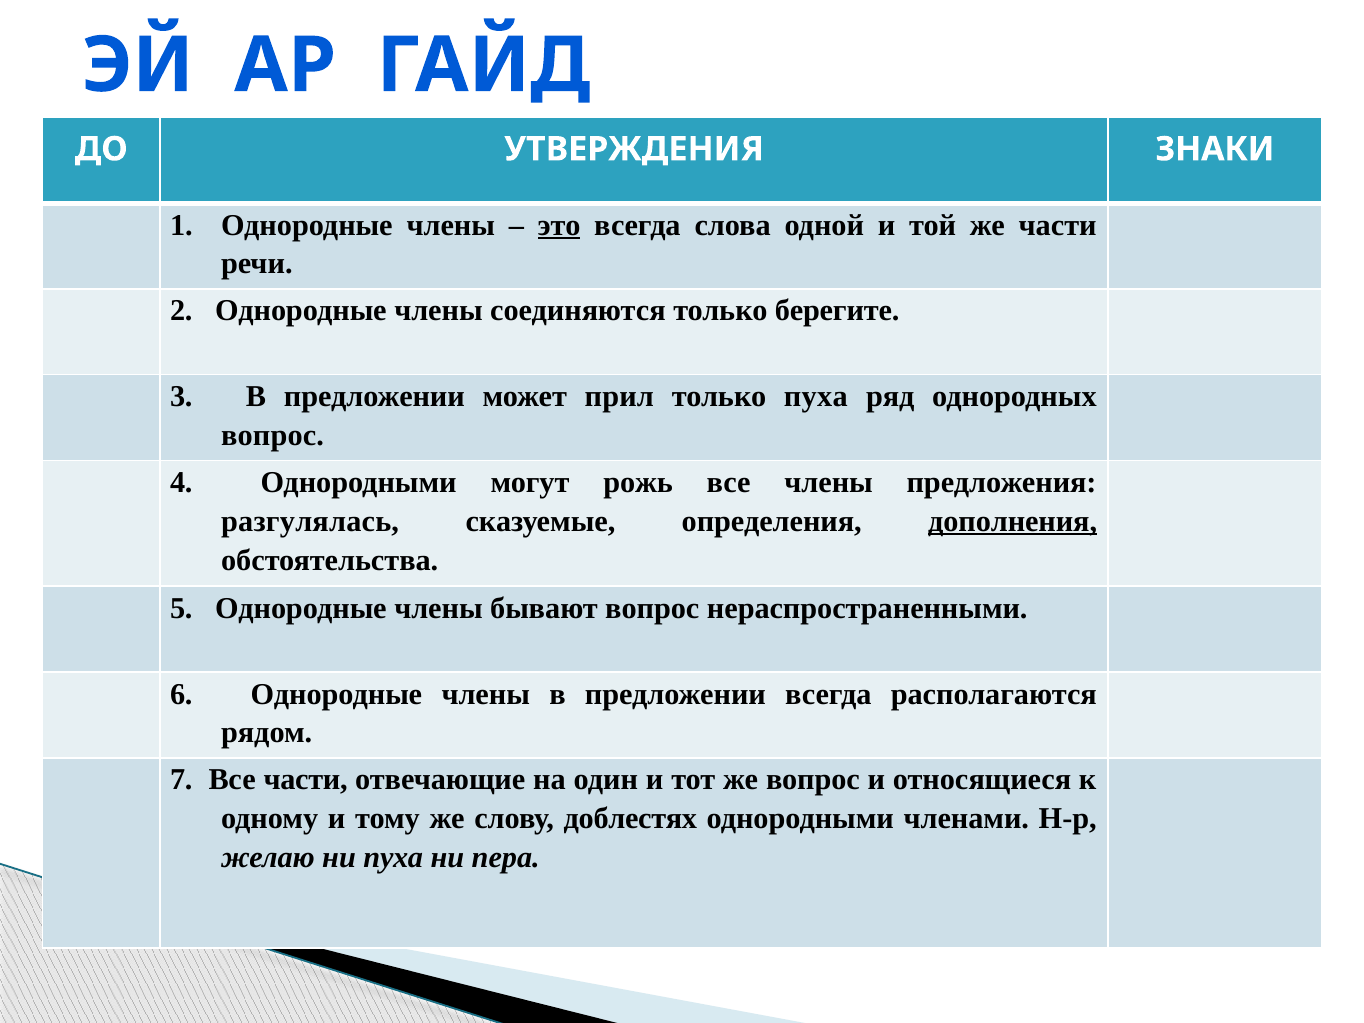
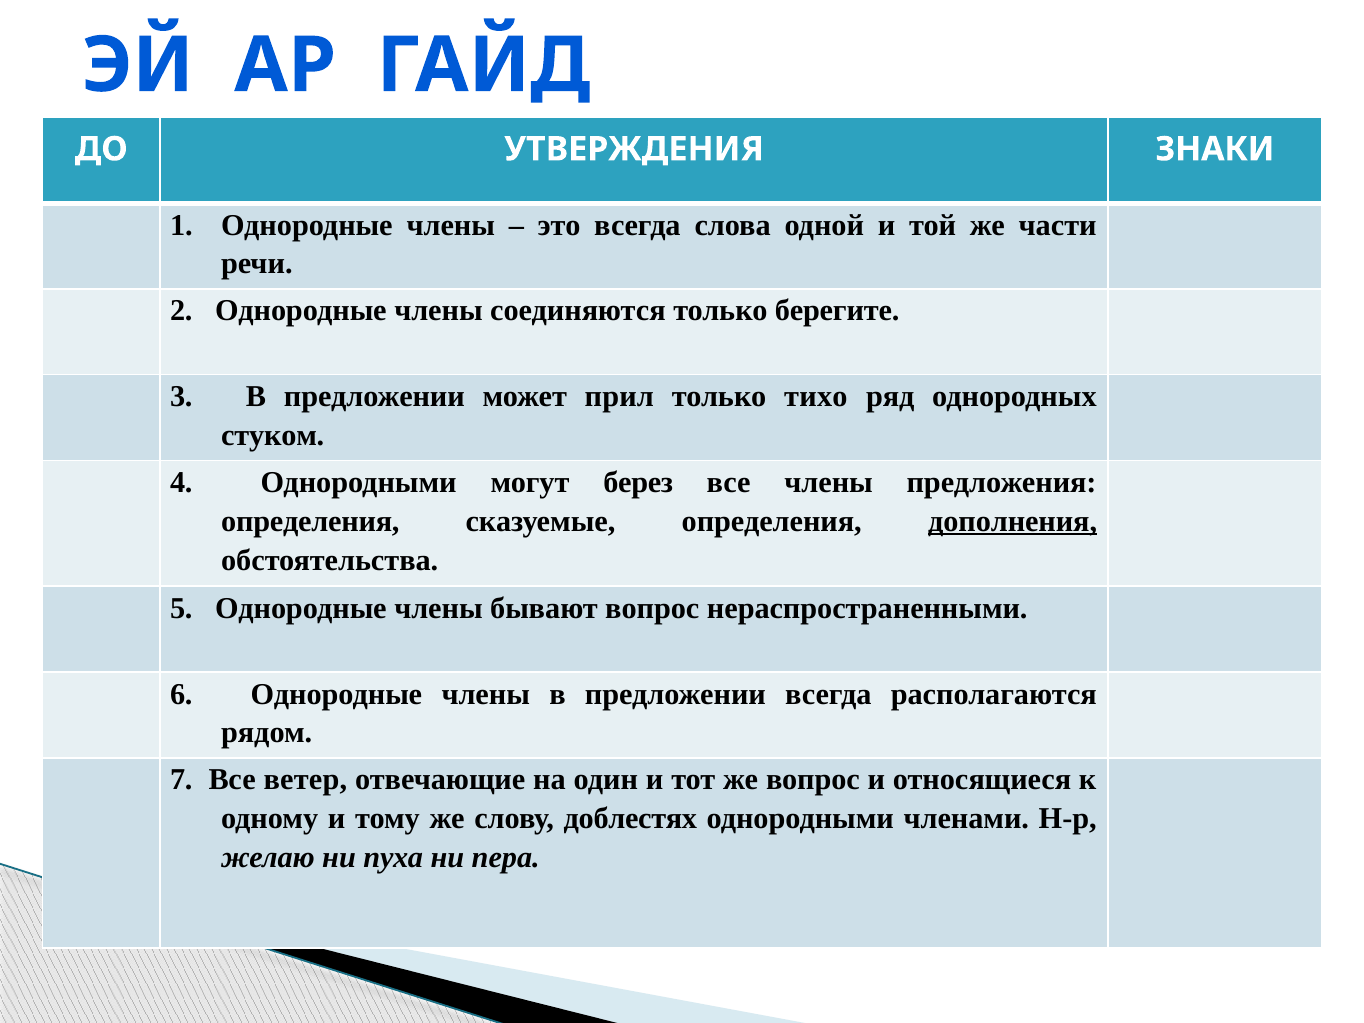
это underline: present -> none
только пуха: пуха -> тихо
вопрос at (273, 436): вопрос -> стуком
рожь: рожь -> берез
разгулялась at (310, 521): разгулялась -> определения
Все части: части -> ветер
